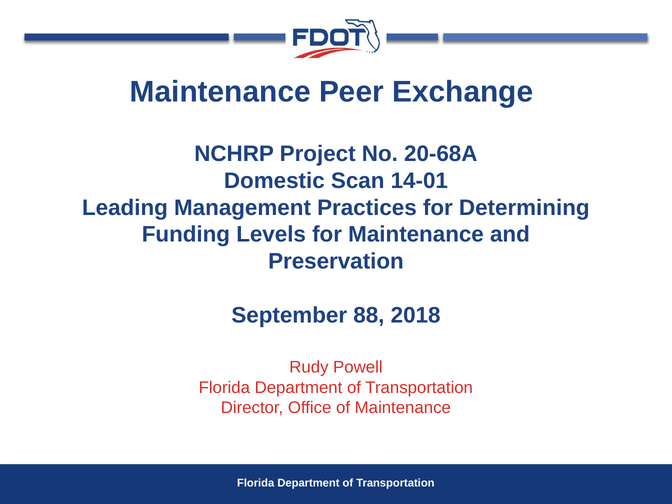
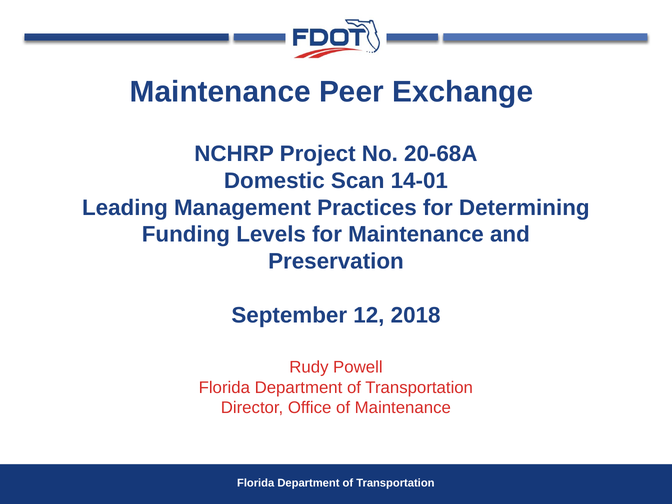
88: 88 -> 12
